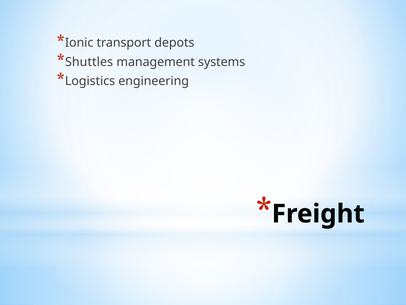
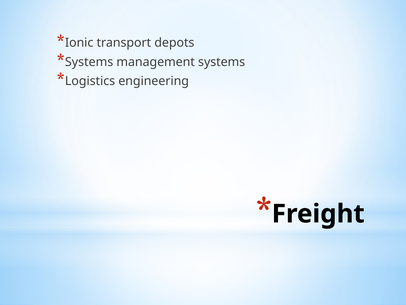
Shuttles at (89, 62): Shuttles -> Systems
